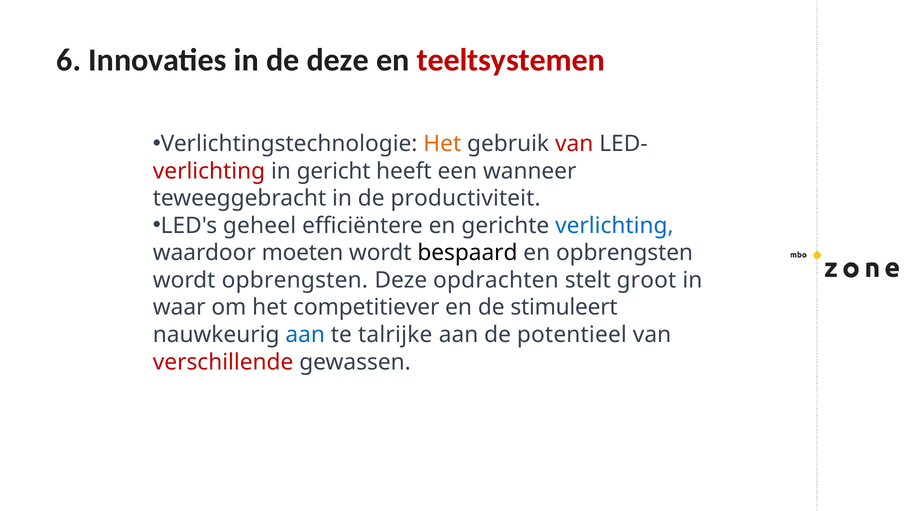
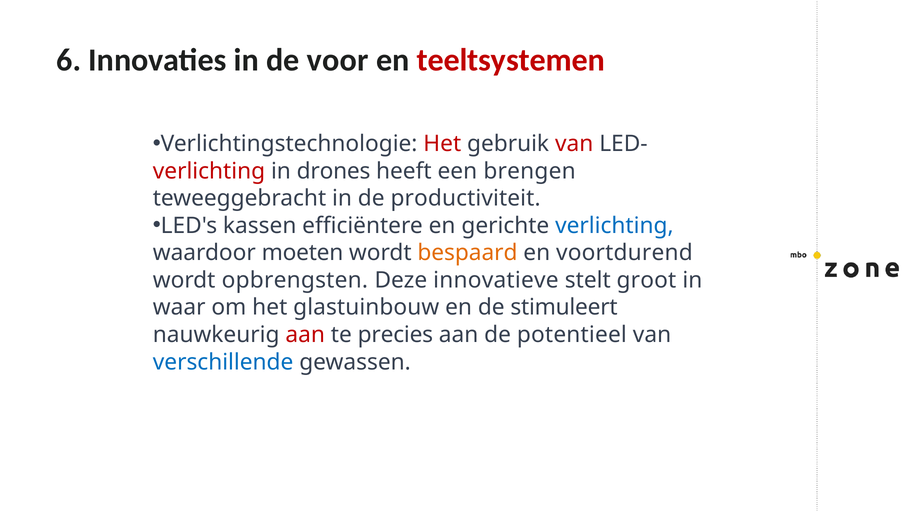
de deze: deze -> voor
Het at (442, 144) colour: orange -> red
gericht: gericht -> drones
wanneer: wanneer -> brengen
geheel: geheel -> kassen
bespaard colour: black -> orange
en opbrengsten: opbrengsten -> voortdurend
opdrachten: opdrachten -> innovatieve
competitiever: competitiever -> glastuinbouw
aan at (305, 335) colour: blue -> red
talrijke: talrijke -> precies
verschillende colour: red -> blue
